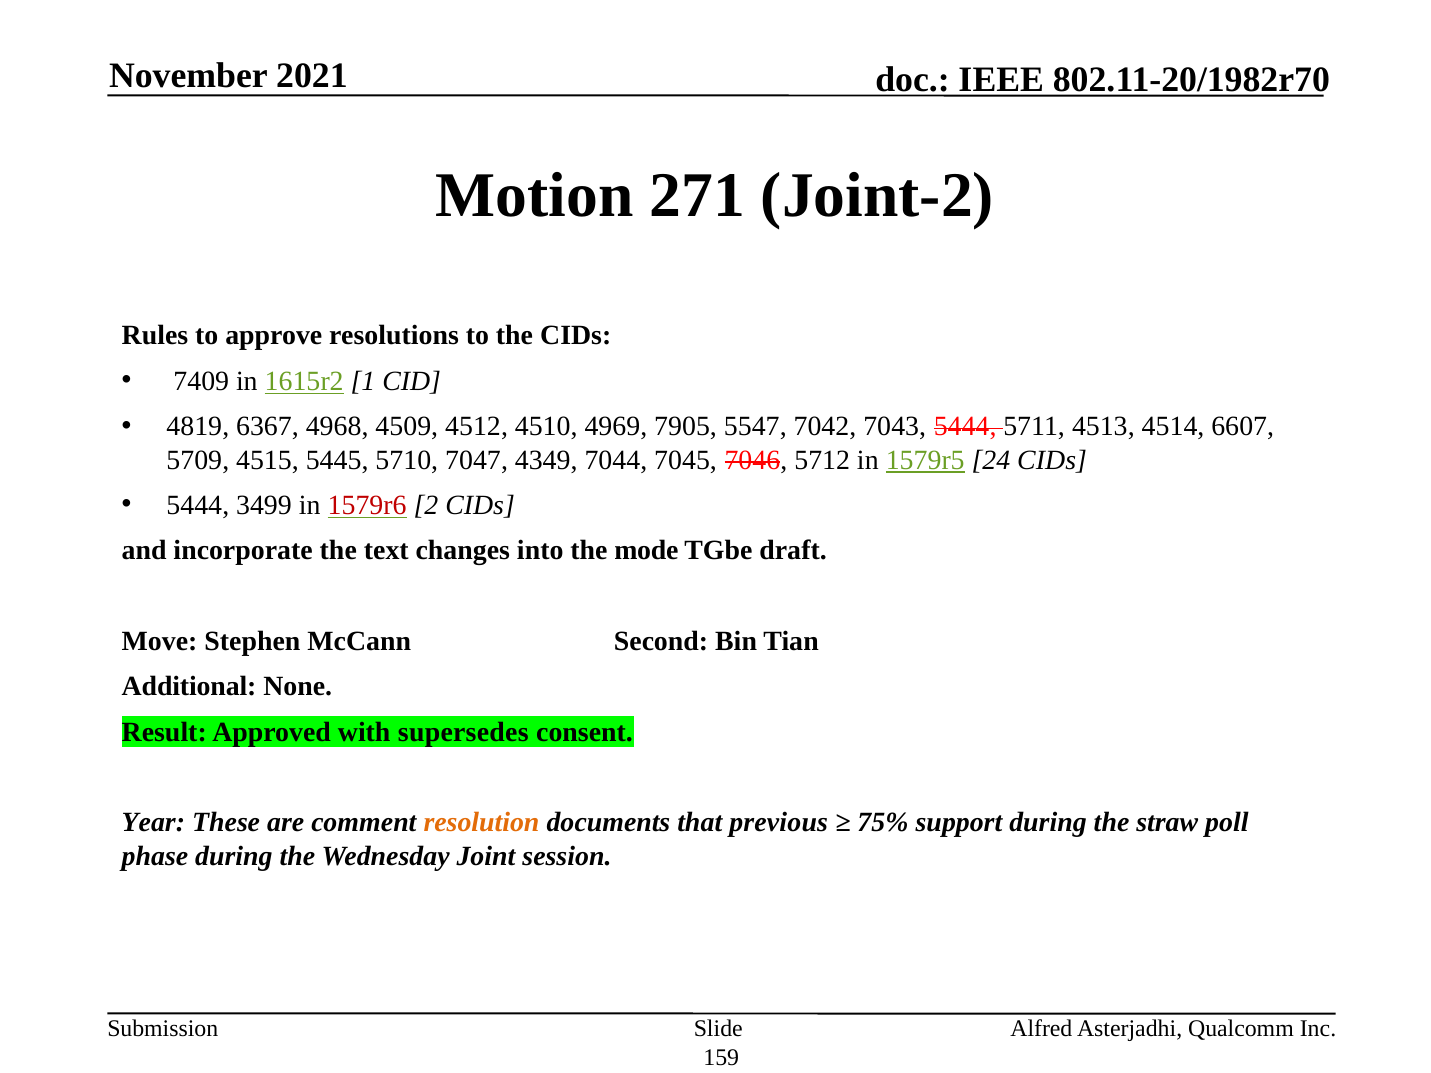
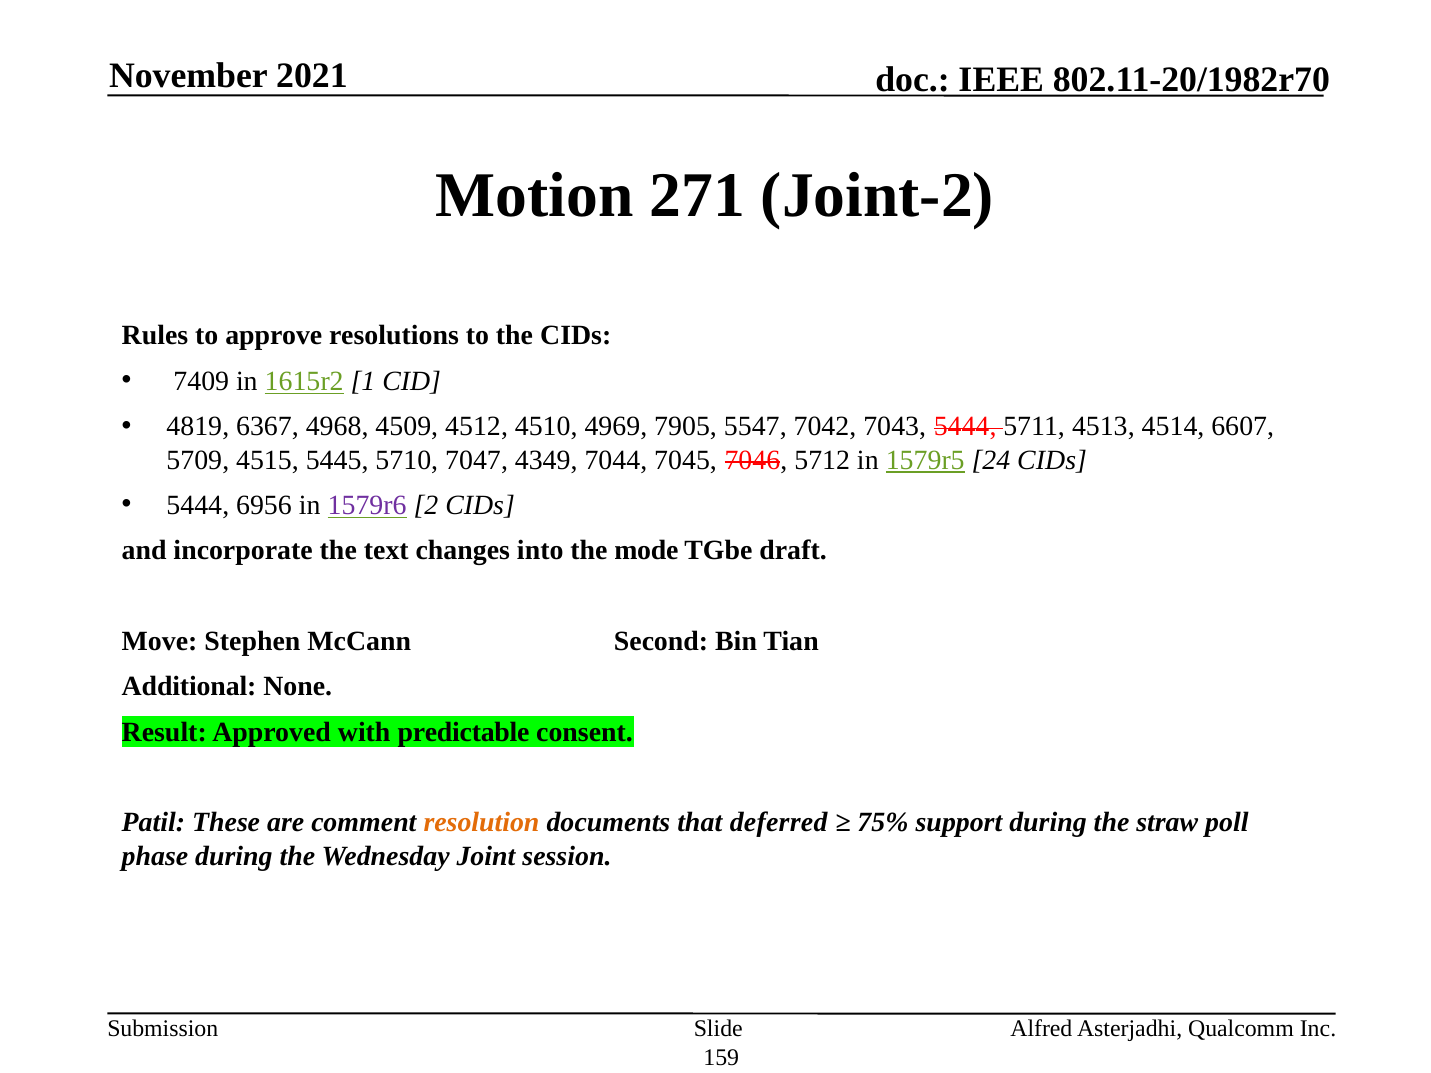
3499: 3499 -> 6956
1579r6 colour: red -> purple
supersedes: supersedes -> predictable
Year: Year -> Patil
previous: previous -> deferred
